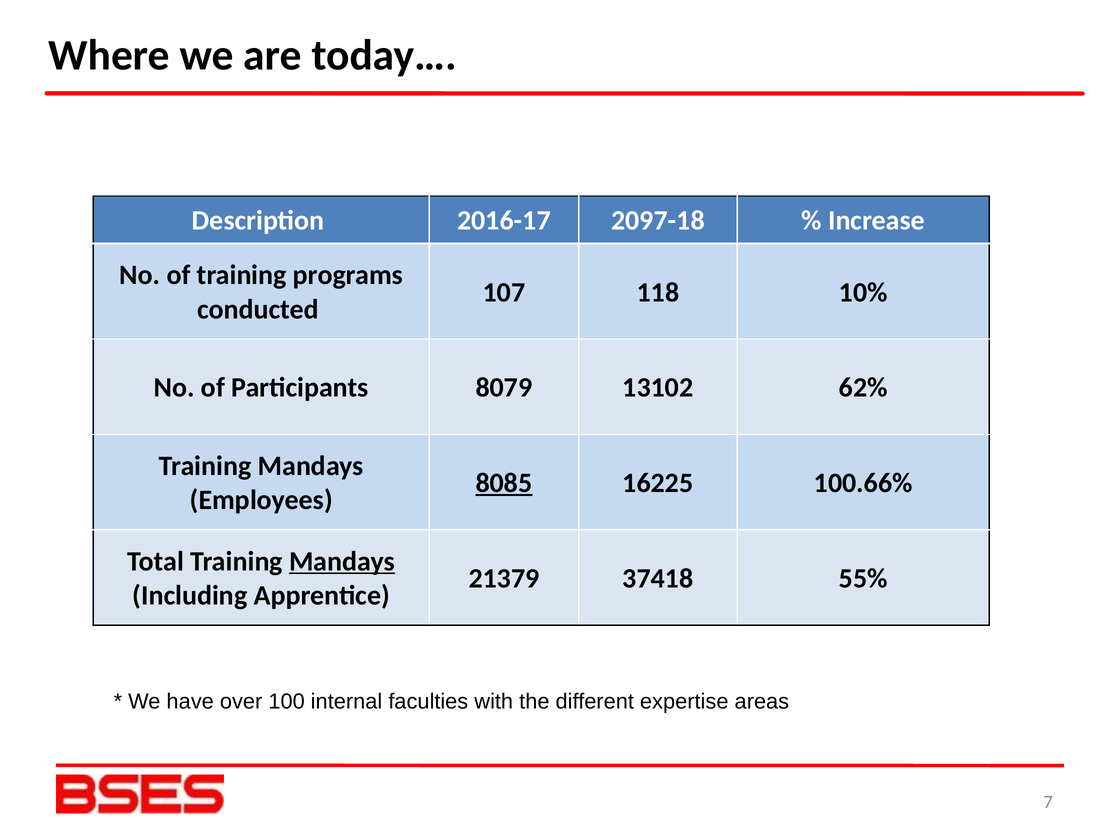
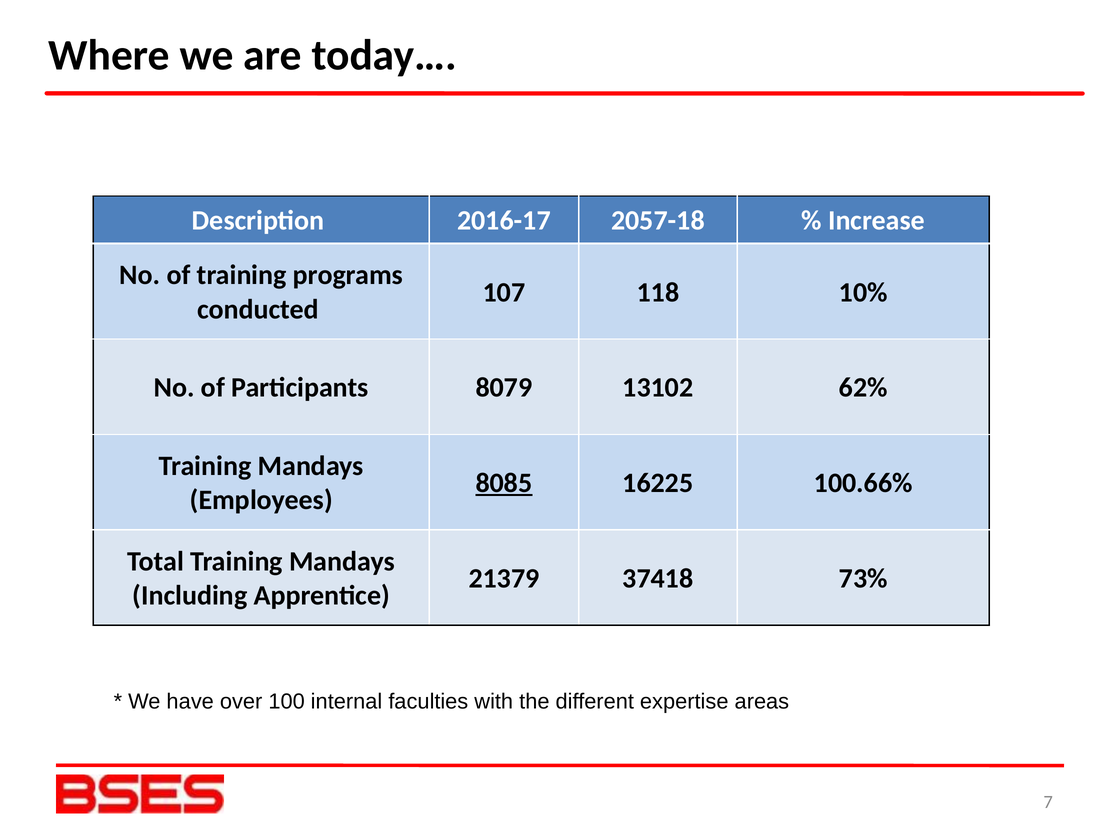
2097-18: 2097-18 -> 2057-18
Mandays at (342, 561) underline: present -> none
55%: 55% -> 73%
